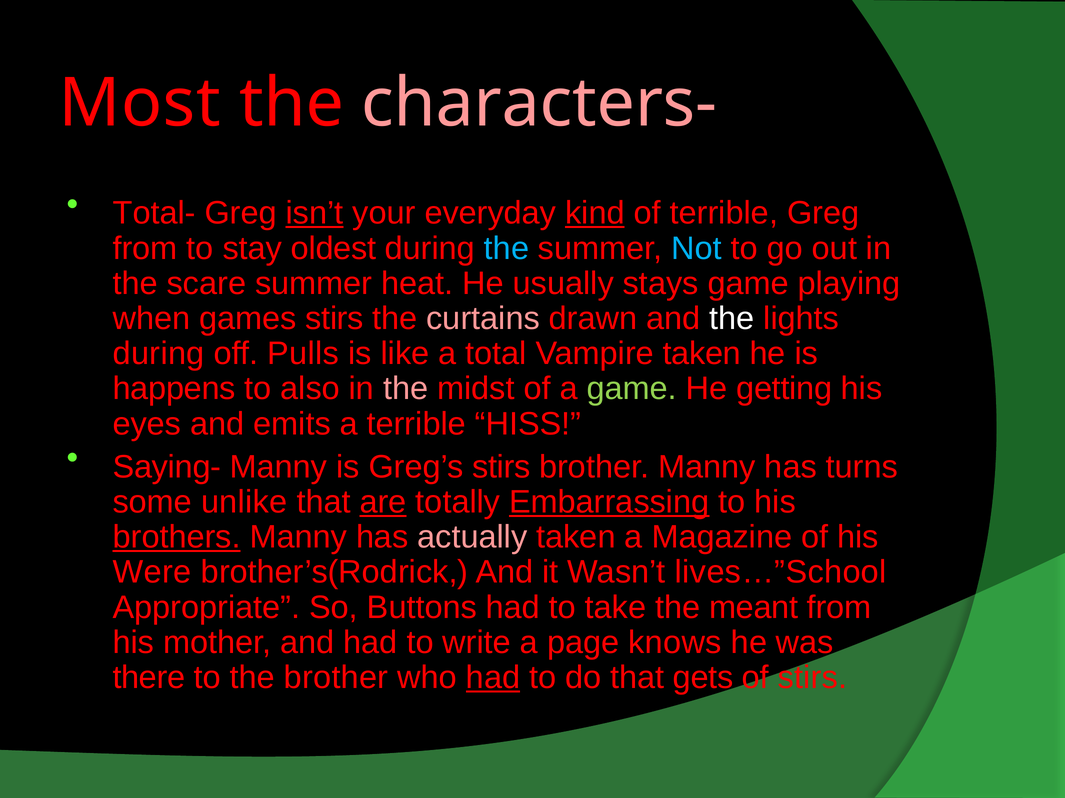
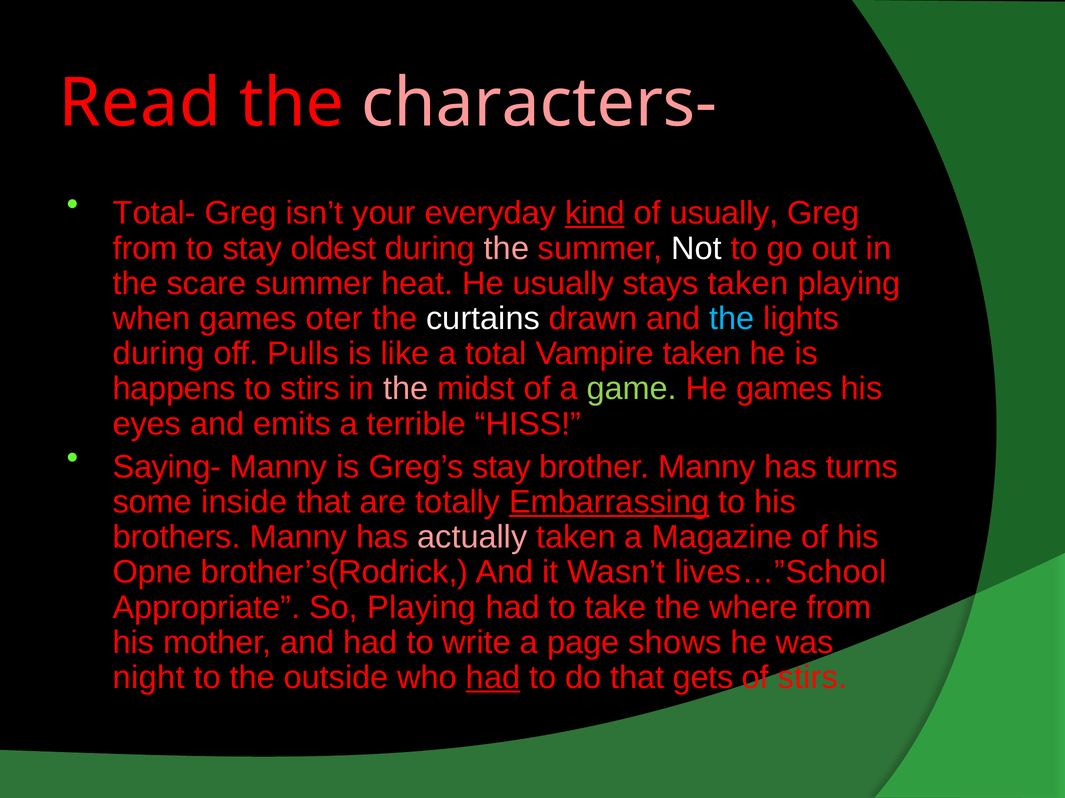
Most: Most -> Read
isn’t underline: present -> none
of terrible: terrible -> usually
the at (507, 249) colour: light blue -> pink
Not colour: light blue -> white
stays game: game -> taken
games stirs: stirs -> oter
curtains colour: pink -> white
the at (732, 319) colour: white -> light blue
to also: also -> stirs
He getting: getting -> games
Greg’s stirs: stirs -> stay
unlike: unlike -> inside
are underline: present -> none
brothers underline: present -> none
Were: Were -> Opne
So Buttons: Buttons -> Playing
meant: meant -> where
knows: knows -> shows
there: there -> night
the brother: brother -> outside
